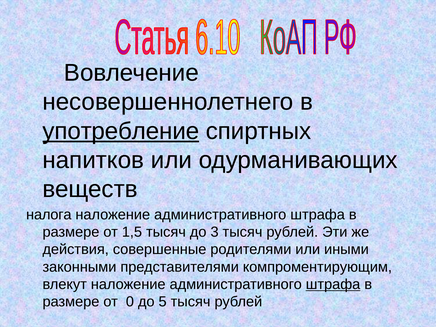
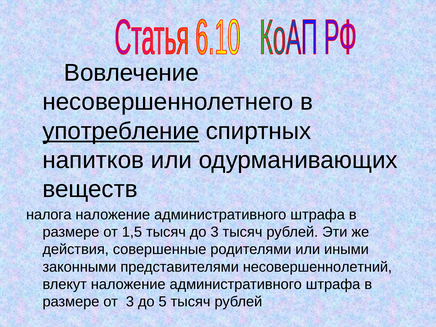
компроментирующим: компроментирующим -> несовершеннолетний
штрафа at (333, 284) underline: present -> none
от 0: 0 -> 3
